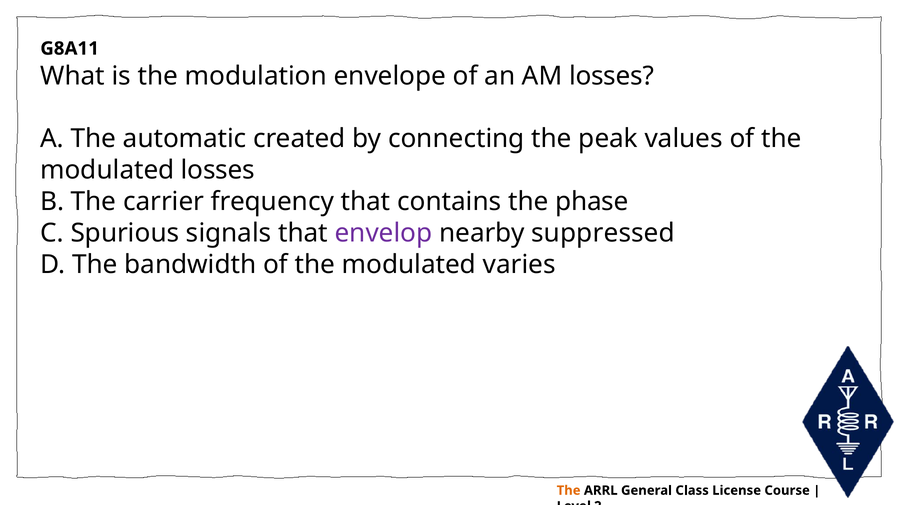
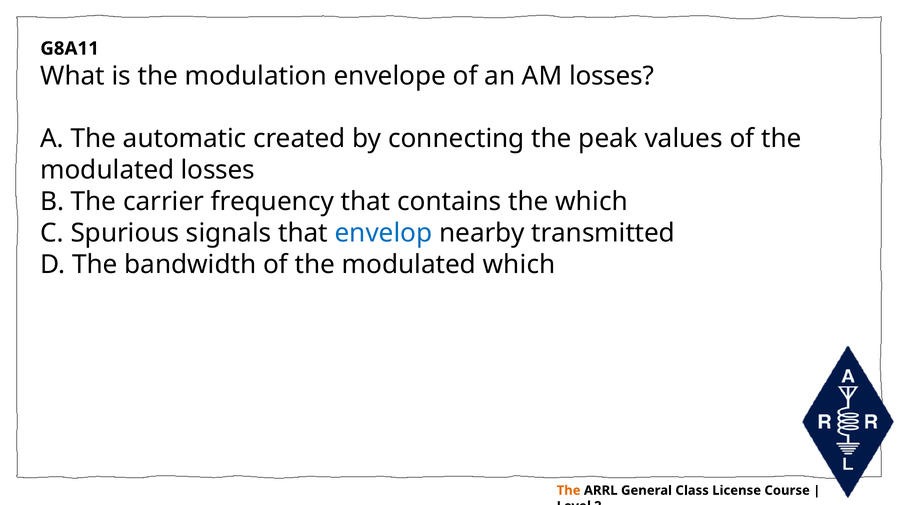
the phase: phase -> which
envelop colour: purple -> blue
suppressed: suppressed -> transmitted
modulated varies: varies -> which
